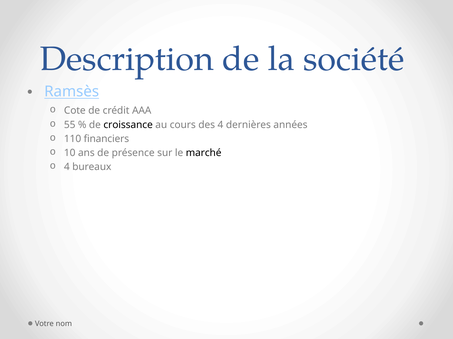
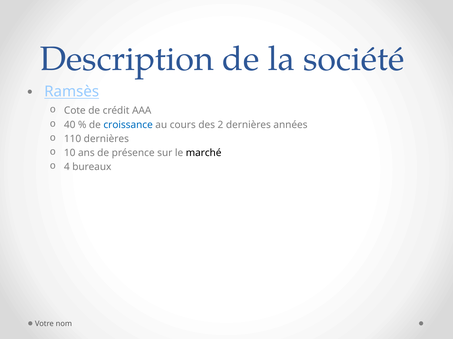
55: 55 -> 40
croissance colour: black -> blue
des 4: 4 -> 2
110 financiers: financiers -> dernières
